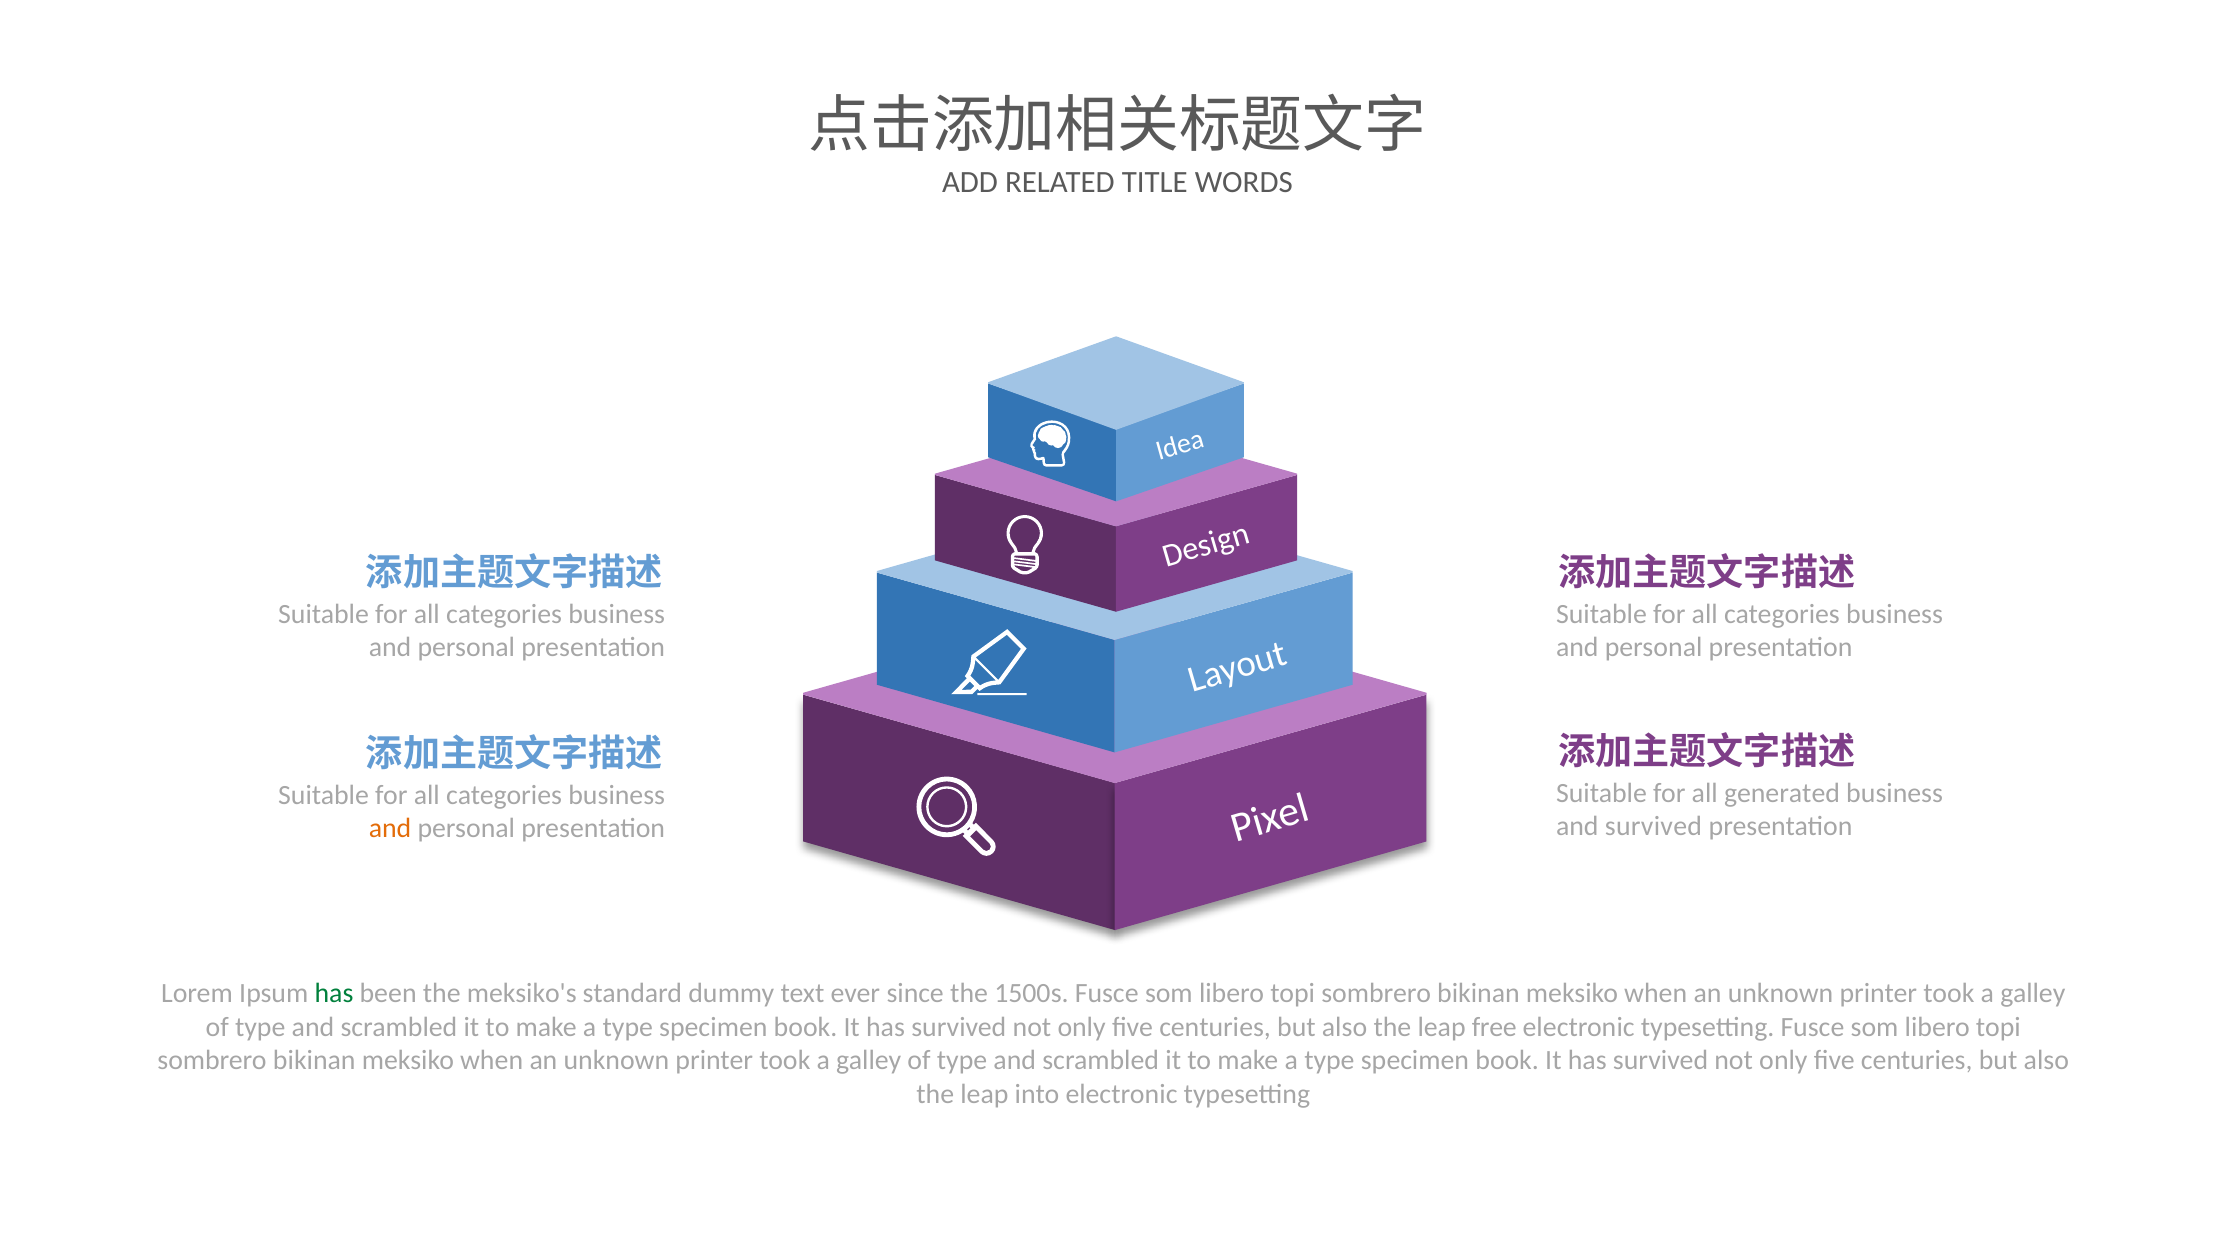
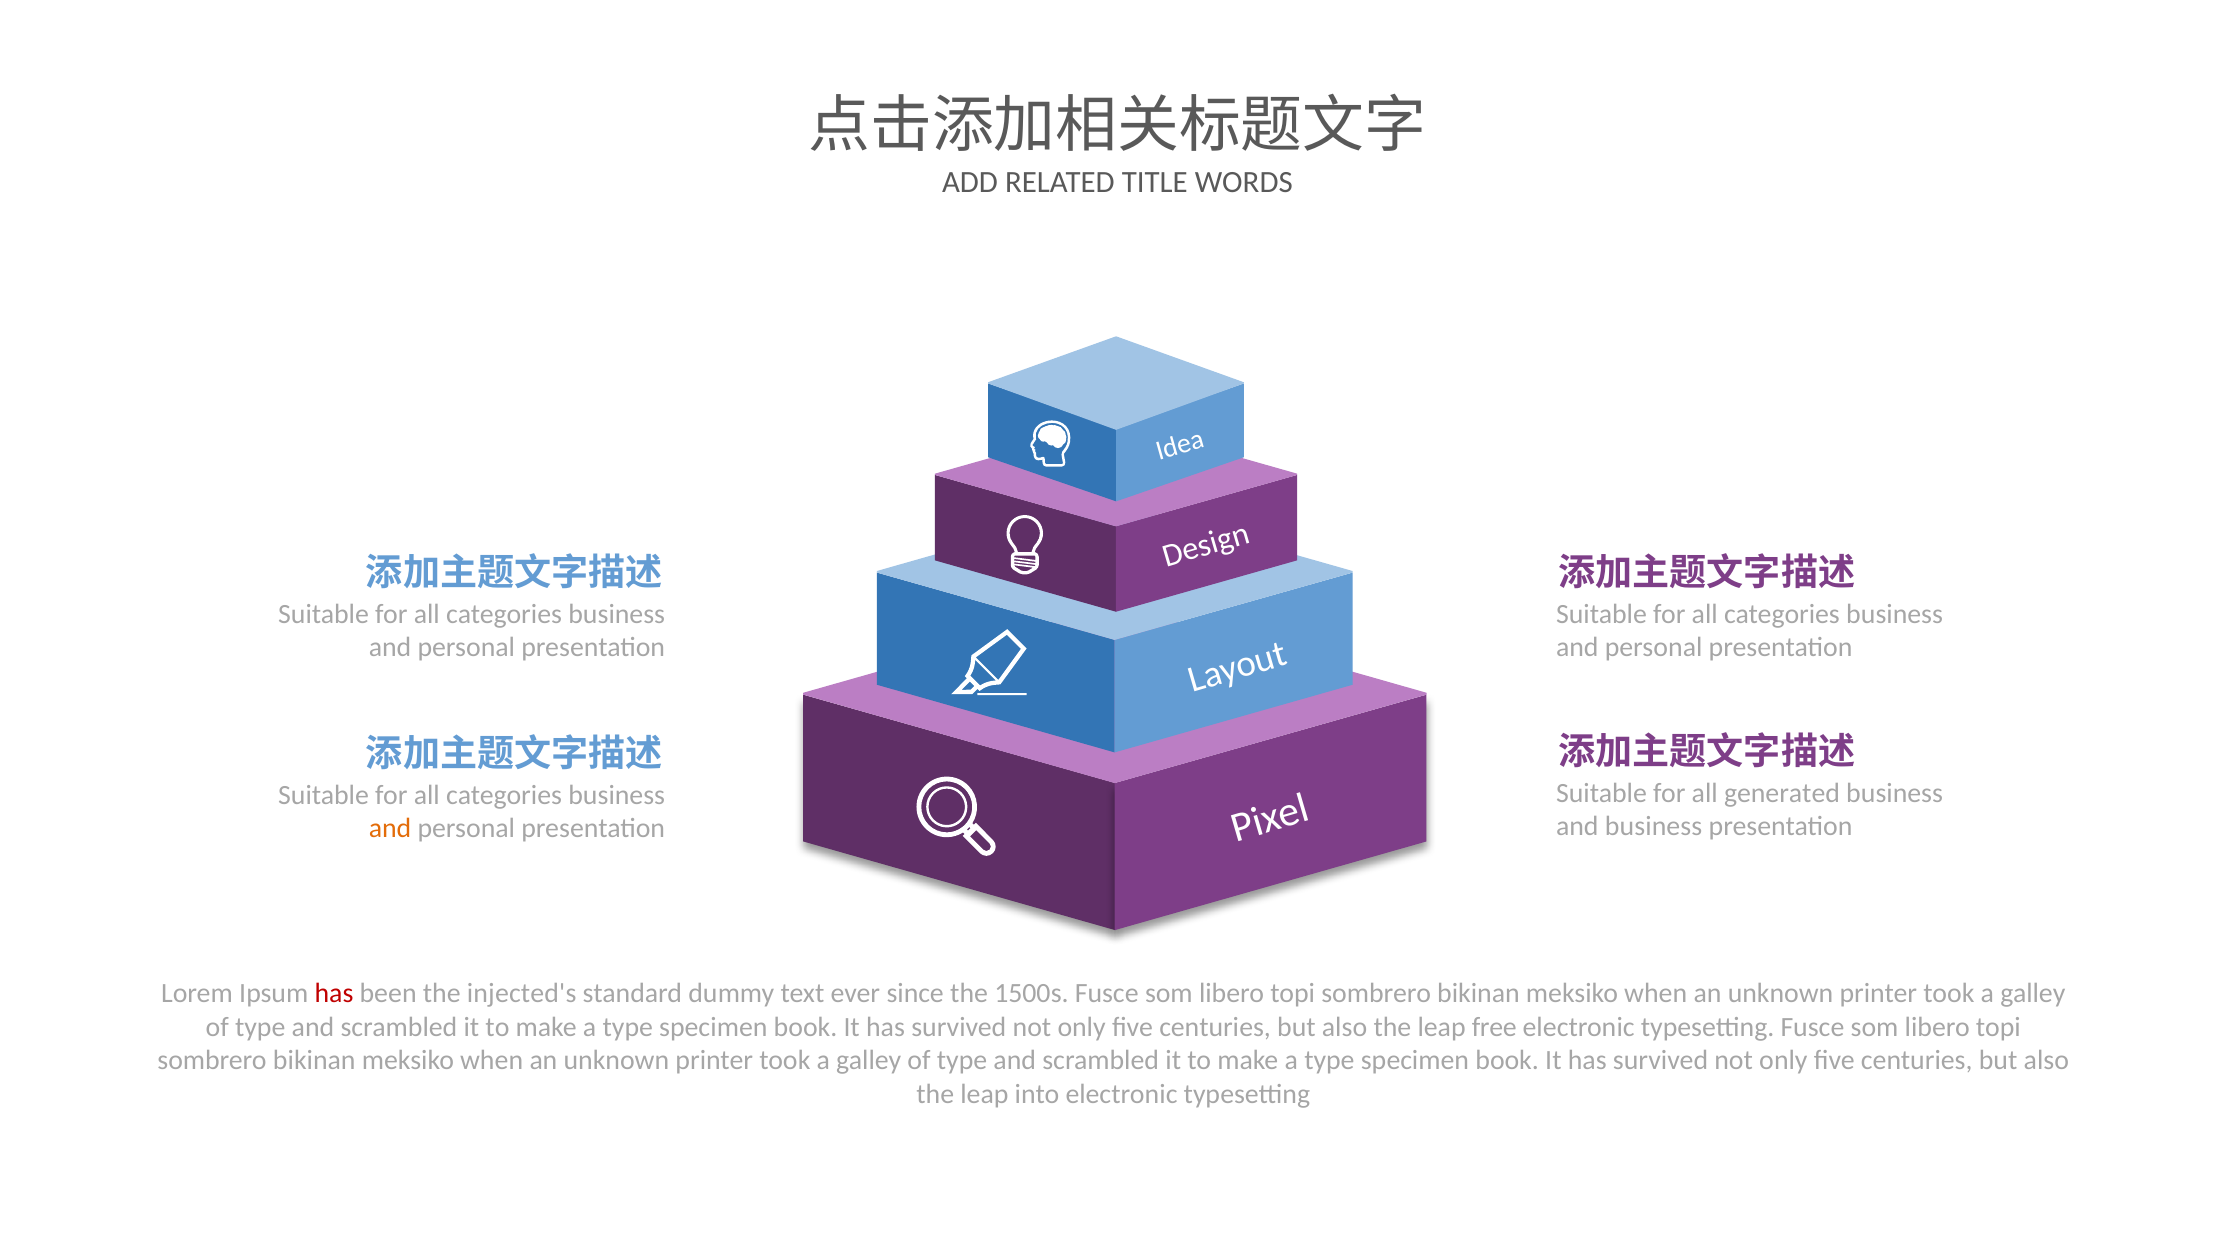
and survived: survived -> business
has at (334, 994) colour: green -> red
meksiko's: meksiko's -> injected's
